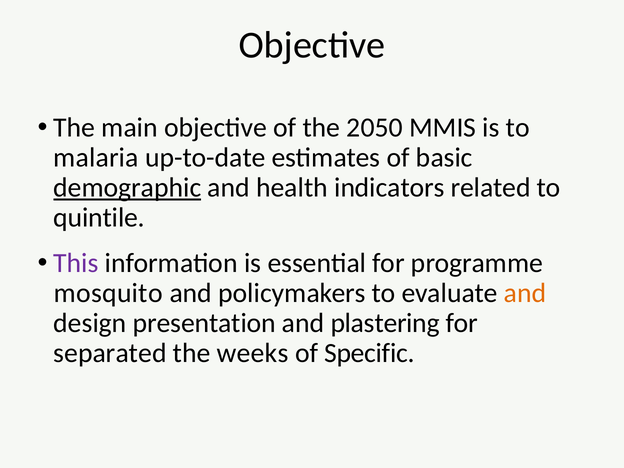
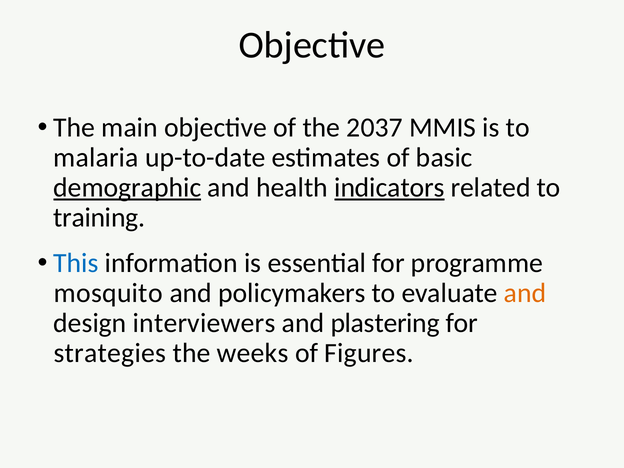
2050: 2050 -> 2037
indicators underline: none -> present
quintile: quintile -> training
This colour: purple -> blue
presentation: presentation -> interviewers
separated: separated -> strategies
Specific: Specific -> Figures
